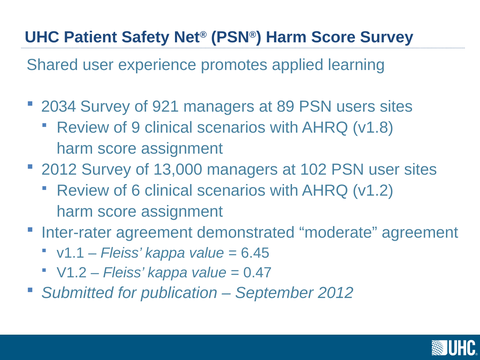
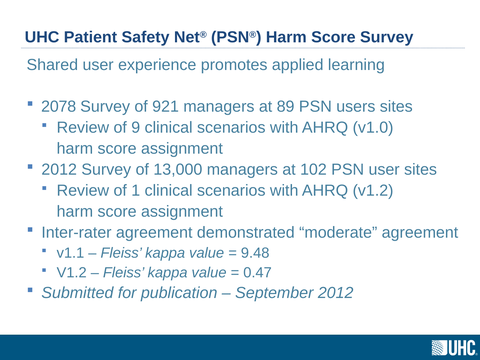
2034: 2034 -> 2078
v1.8: v1.8 -> v1.0
6: 6 -> 1
6.45: 6.45 -> 9.48
